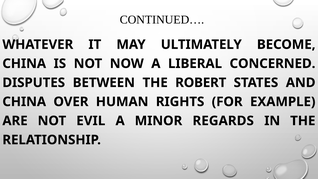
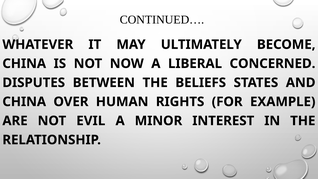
ROBERT: ROBERT -> BELIEFS
REGARDS: REGARDS -> INTEREST
